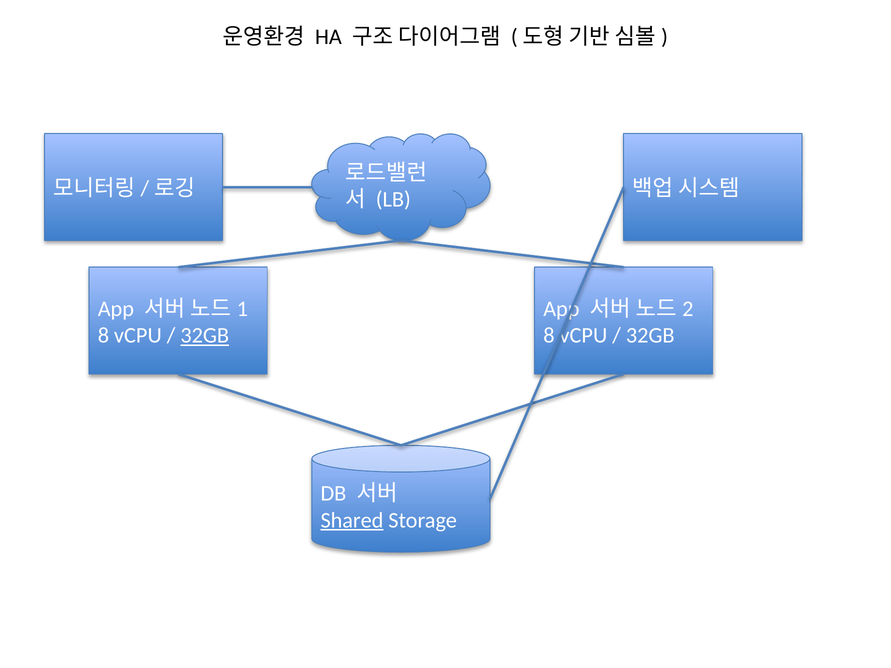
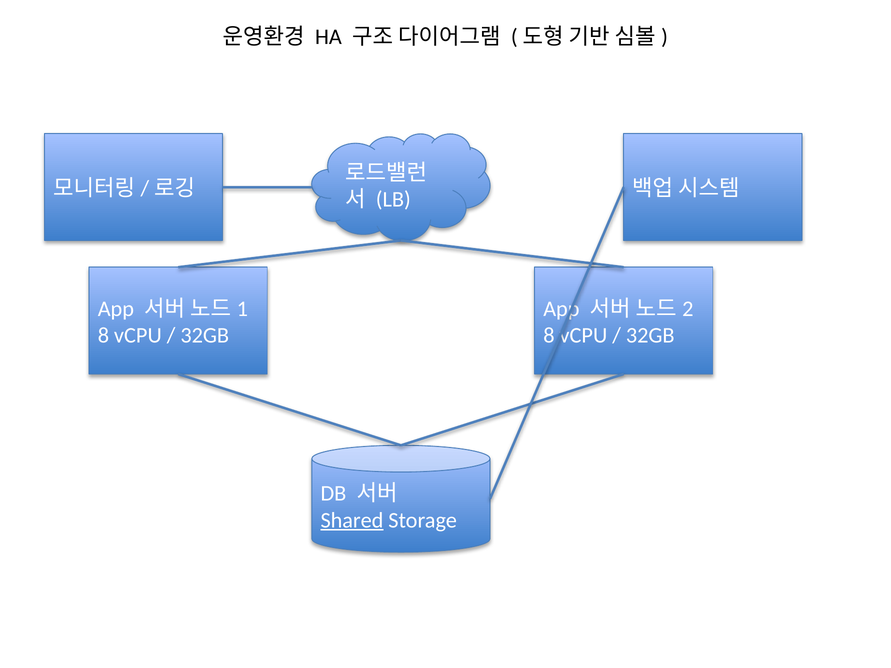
32GB at (205, 336) underline: present -> none
